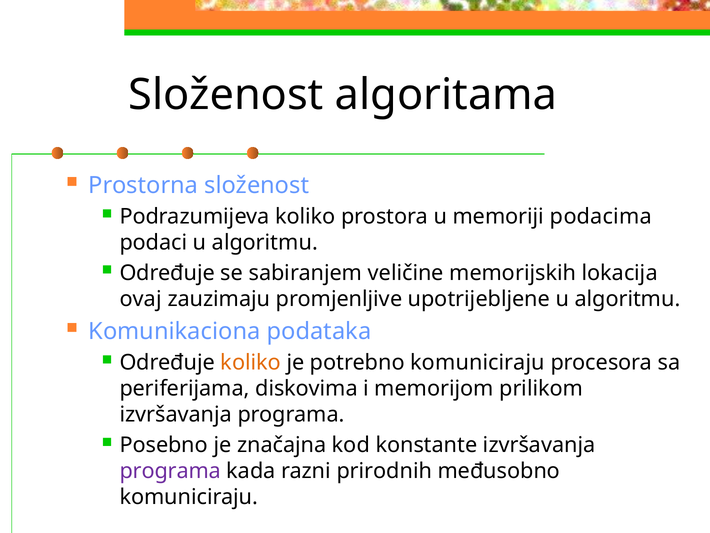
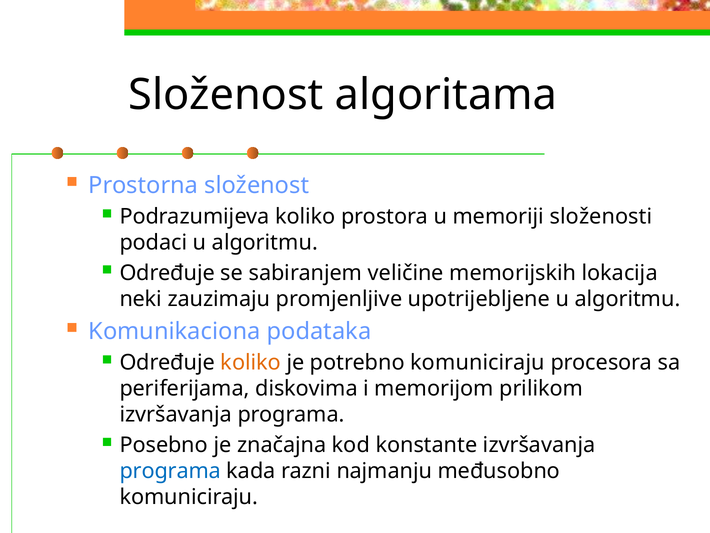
podacima: podacima -> složenosti
ovaj: ovaj -> neki
programa at (170, 471) colour: purple -> blue
prirodnih: prirodnih -> najmanju
